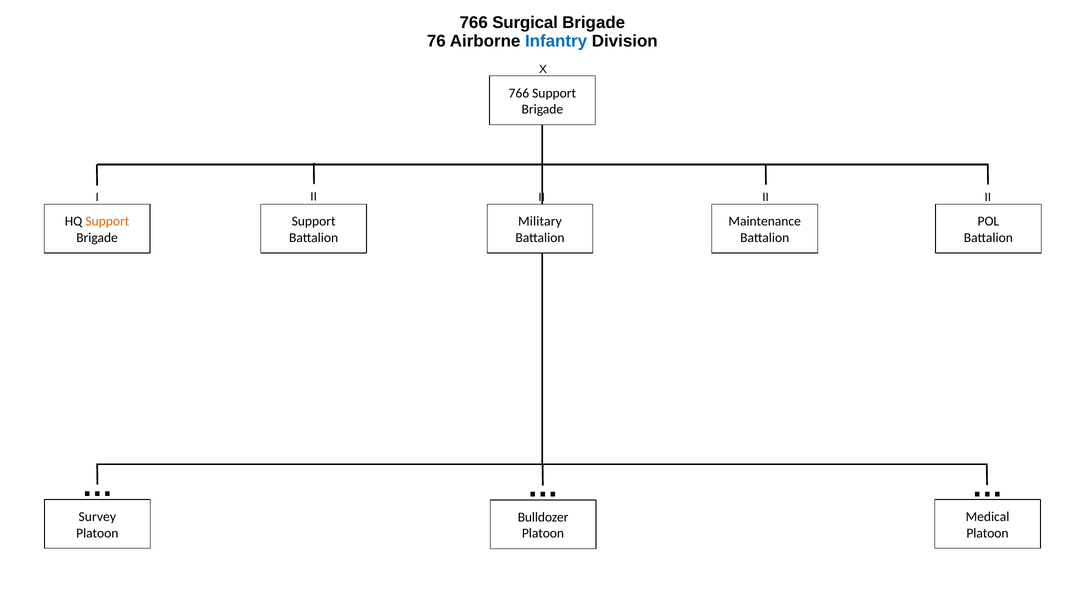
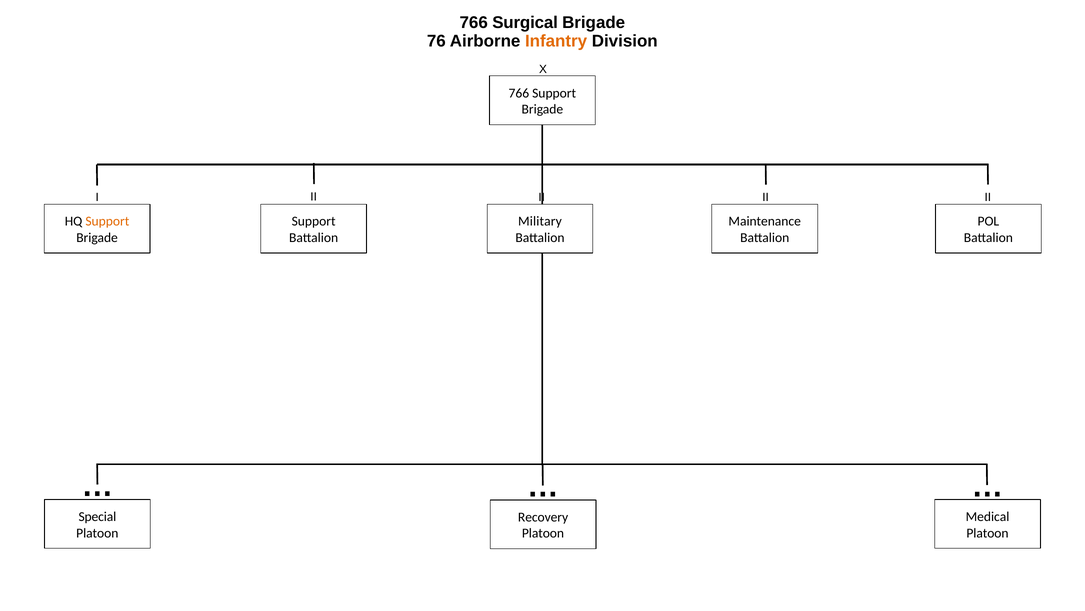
Infantry colour: blue -> orange
Survey: Survey -> Special
Bulldozer: Bulldozer -> Recovery
